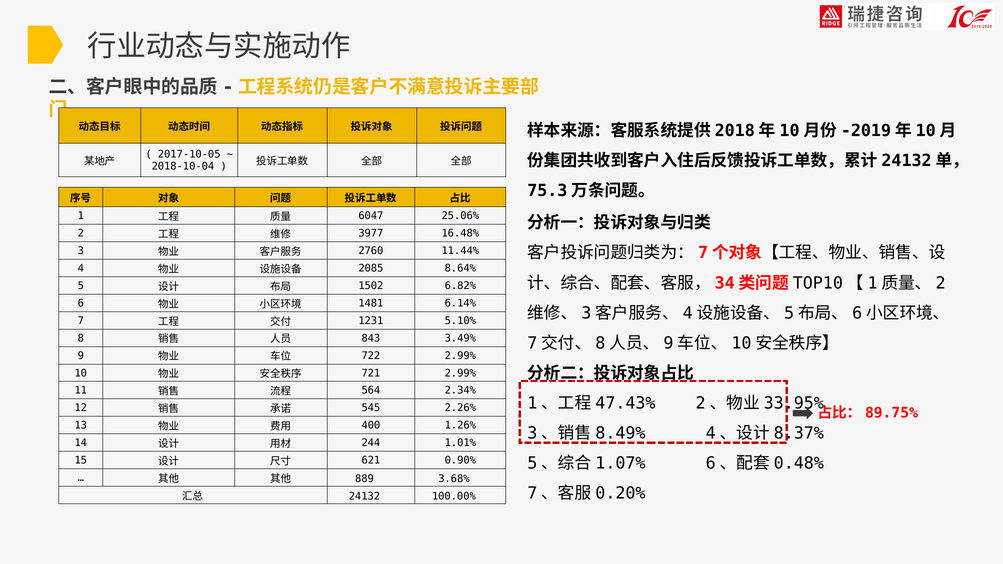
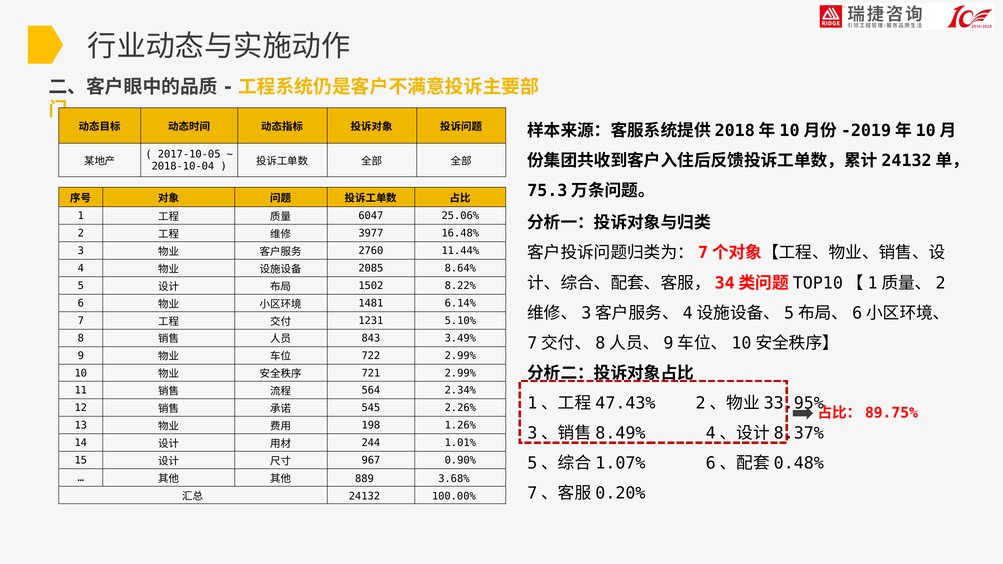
6.82%: 6.82% -> 8.22%
400: 400 -> 198
621: 621 -> 967
